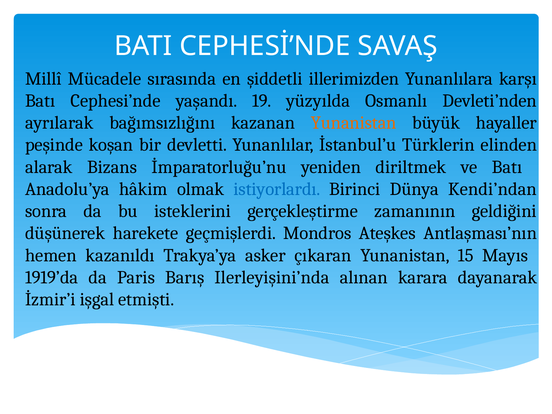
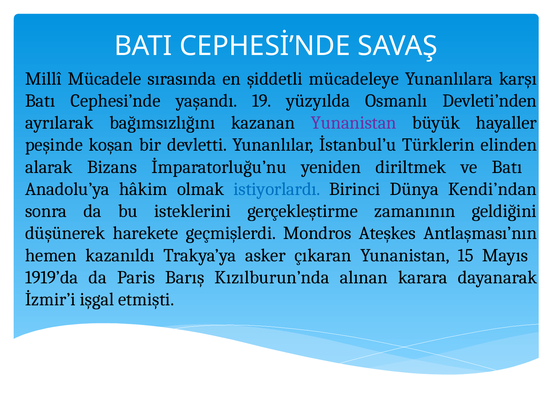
illerimizden: illerimizden -> mücadeleye
Yunanistan at (354, 123) colour: orange -> purple
Ilerleyişini’nda: Ilerleyişini’nda -> Kızılburun’nda
